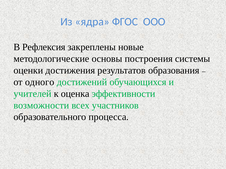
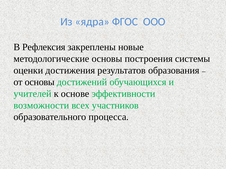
от одного: одного -> основы
оценка: оценка -> основе
